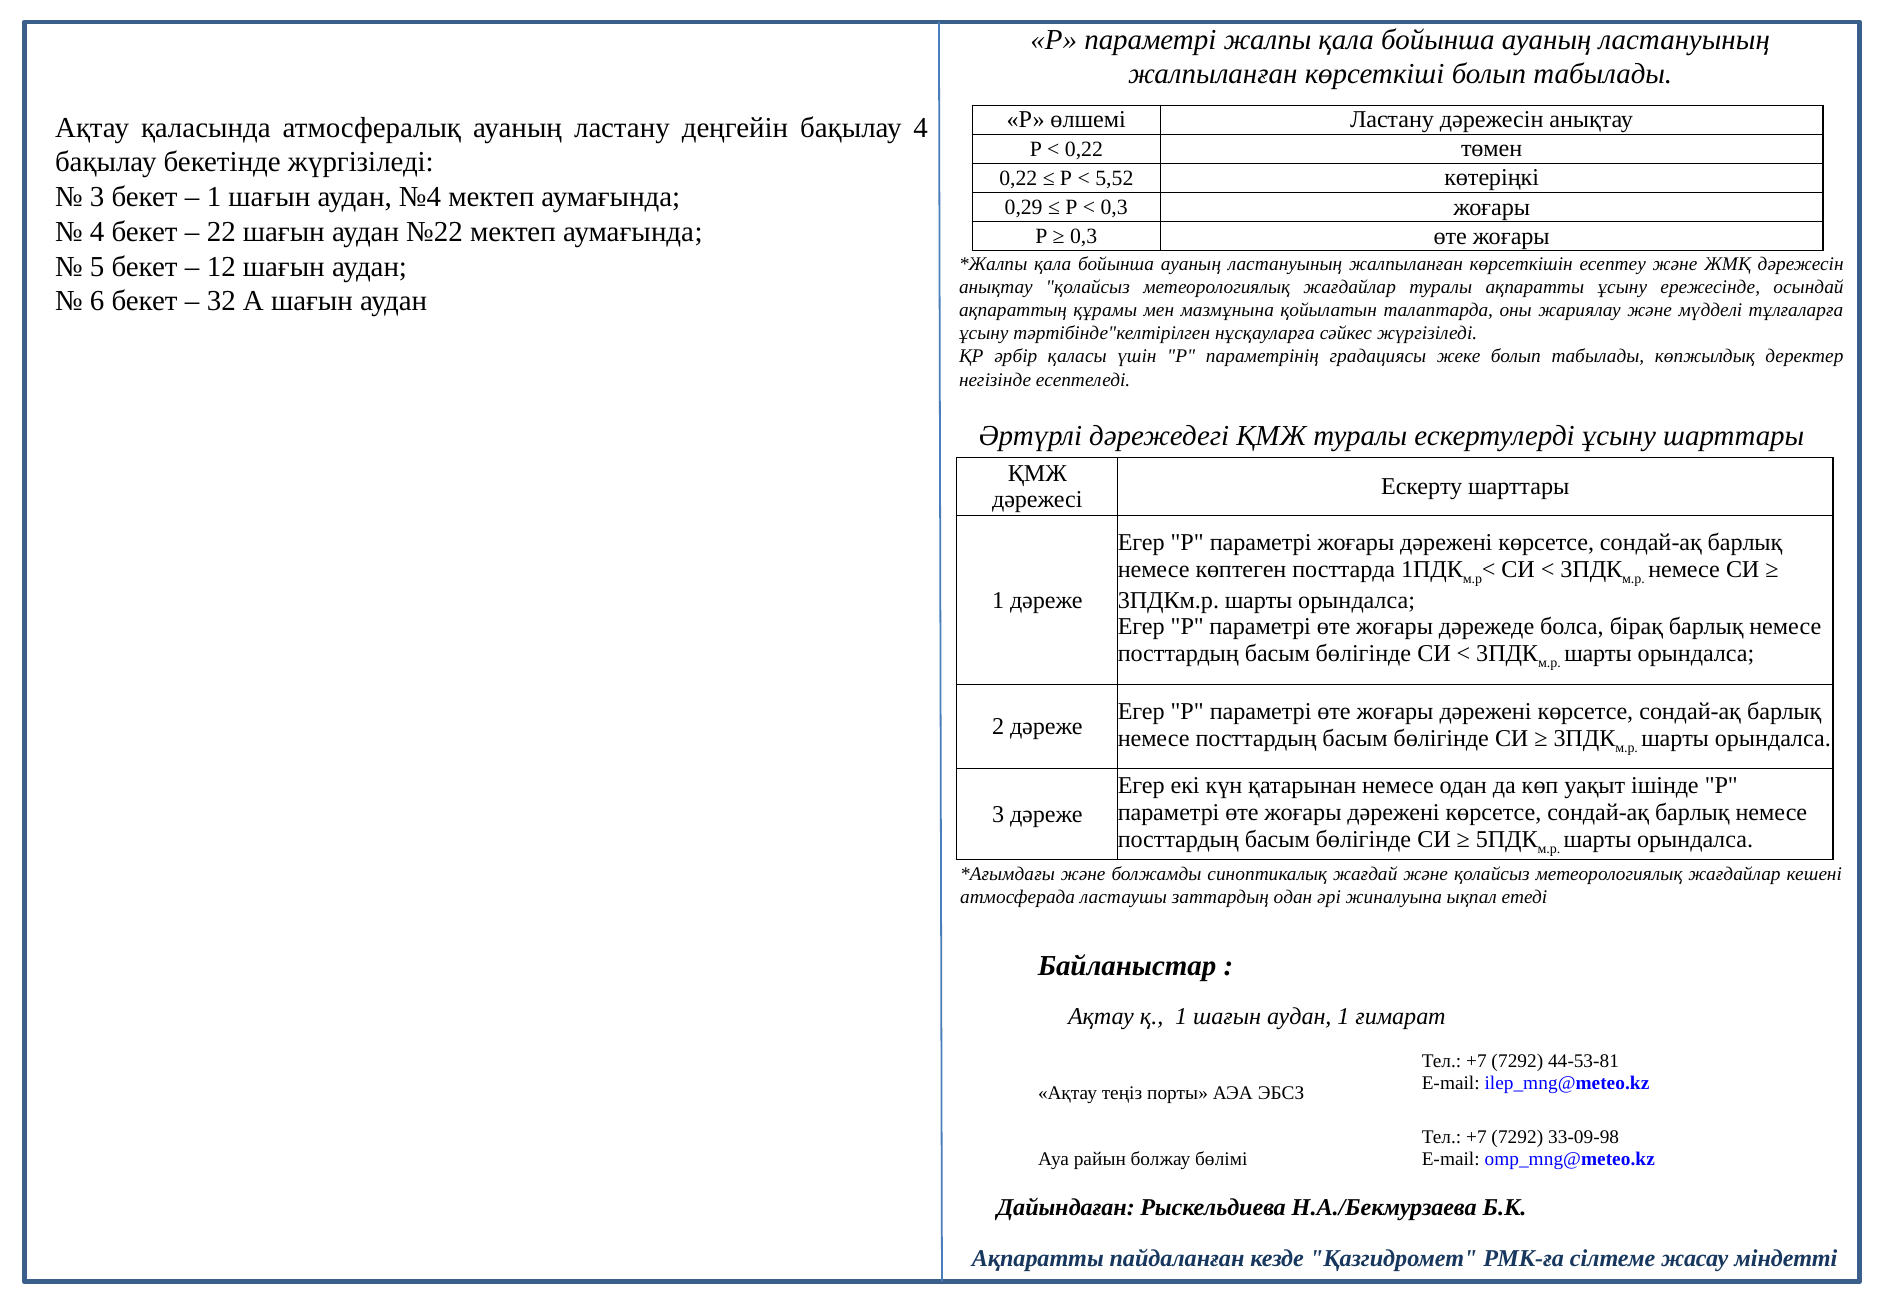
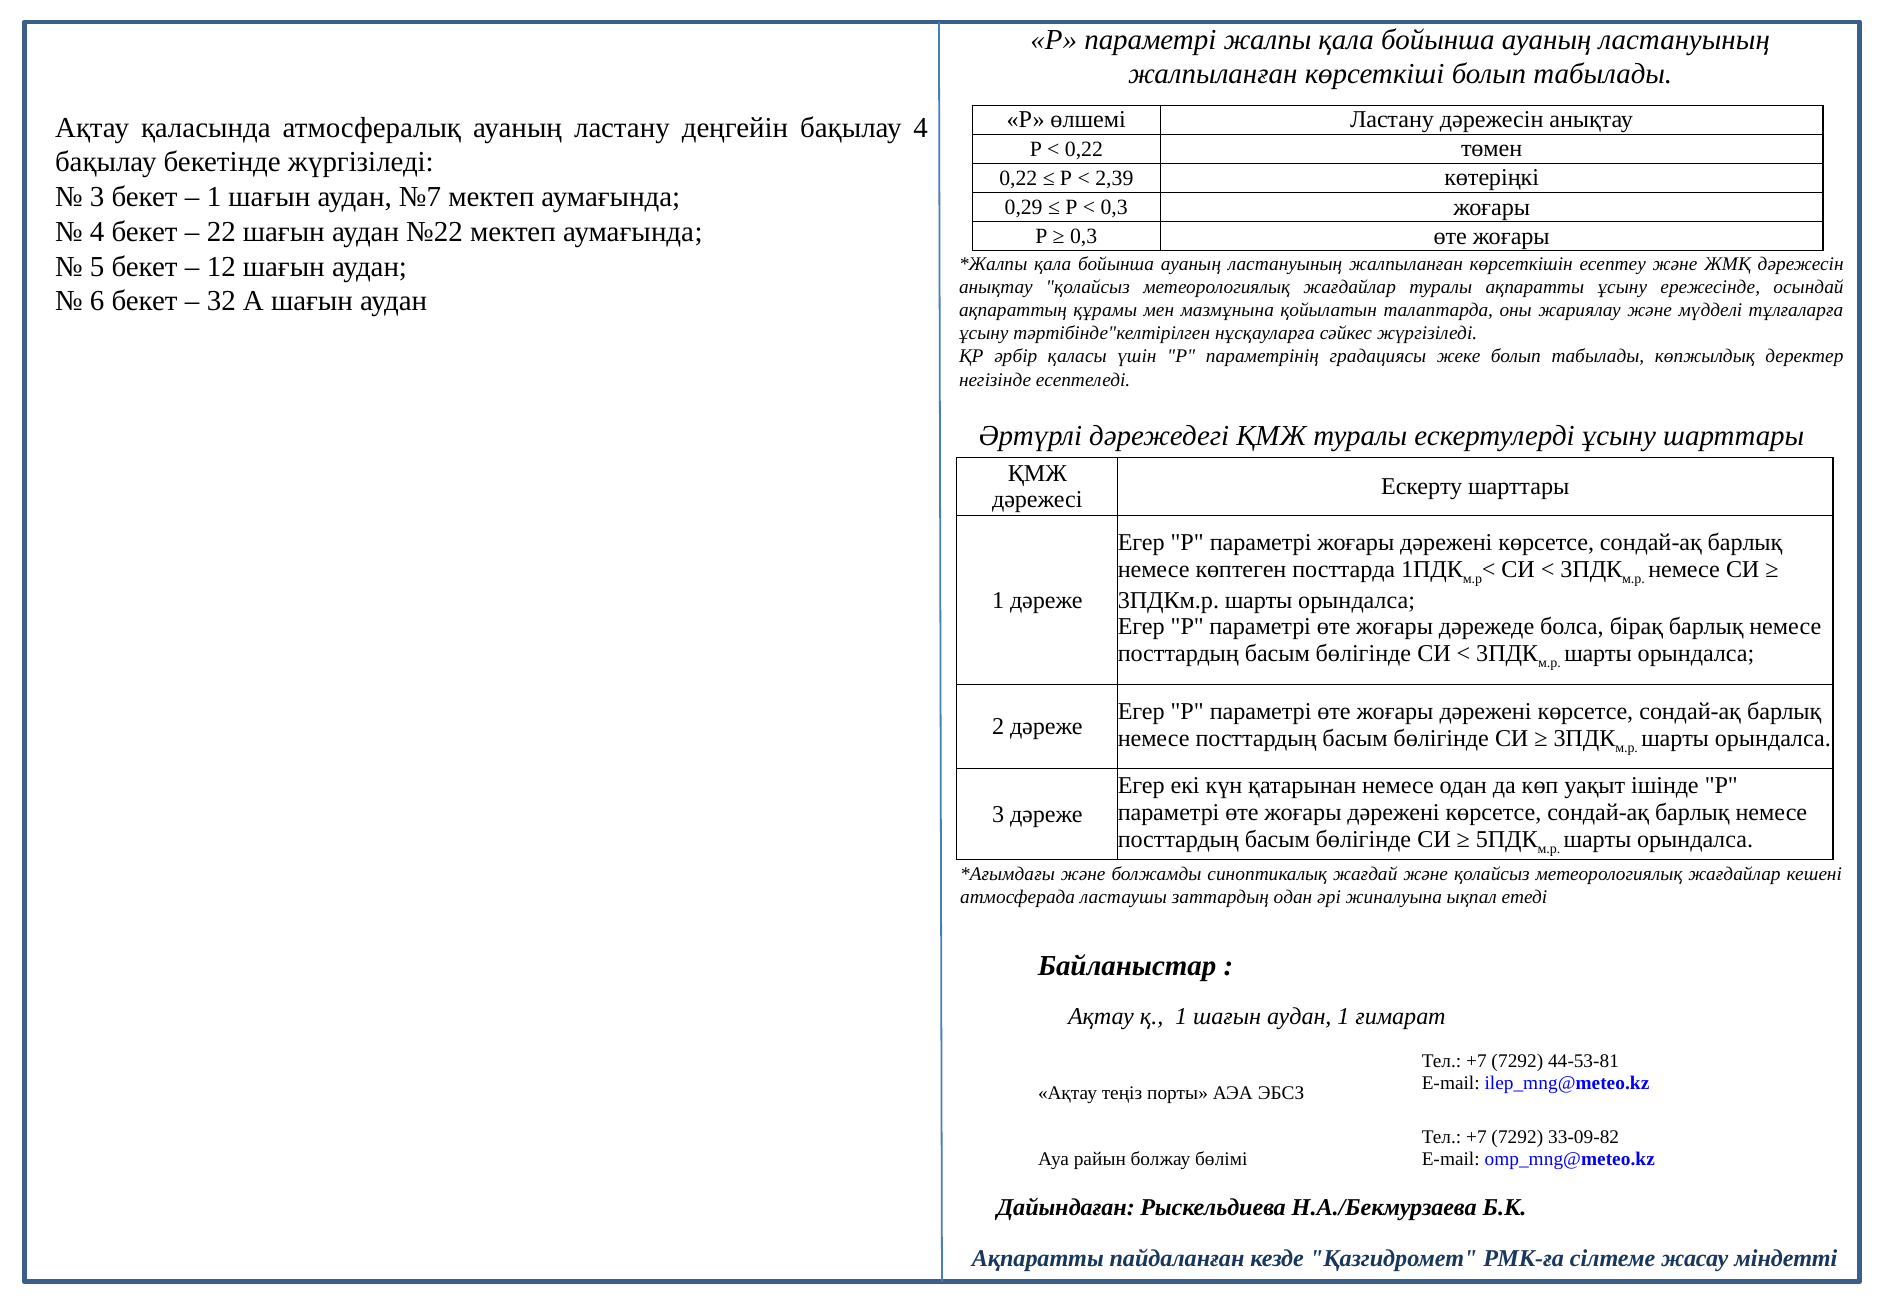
5,52: 5,52 -> 2,39
№4: №4 -> №7
33-09-98: 33-09-98 -> 33-09-82
